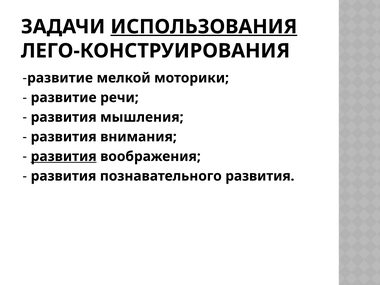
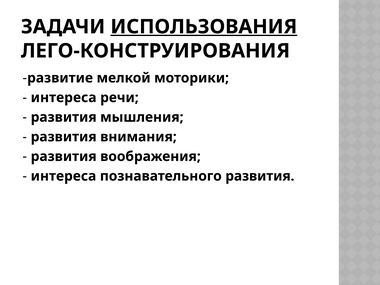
развитие at (64, 98): развитие -> интереса
развития at (64, 156) underline: present -> none
развития at (64, 176): развития -> интереса
